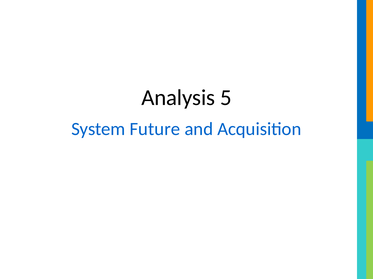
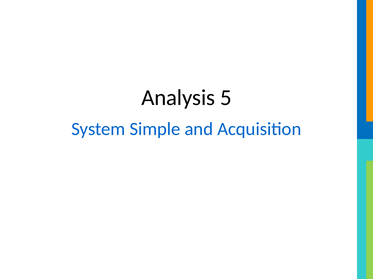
Future: Future -> Simple
